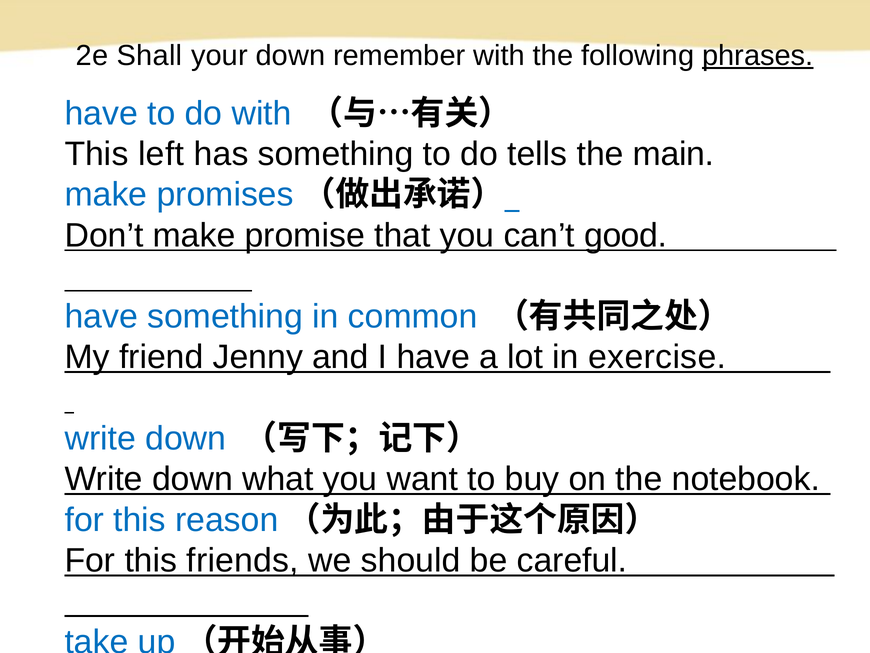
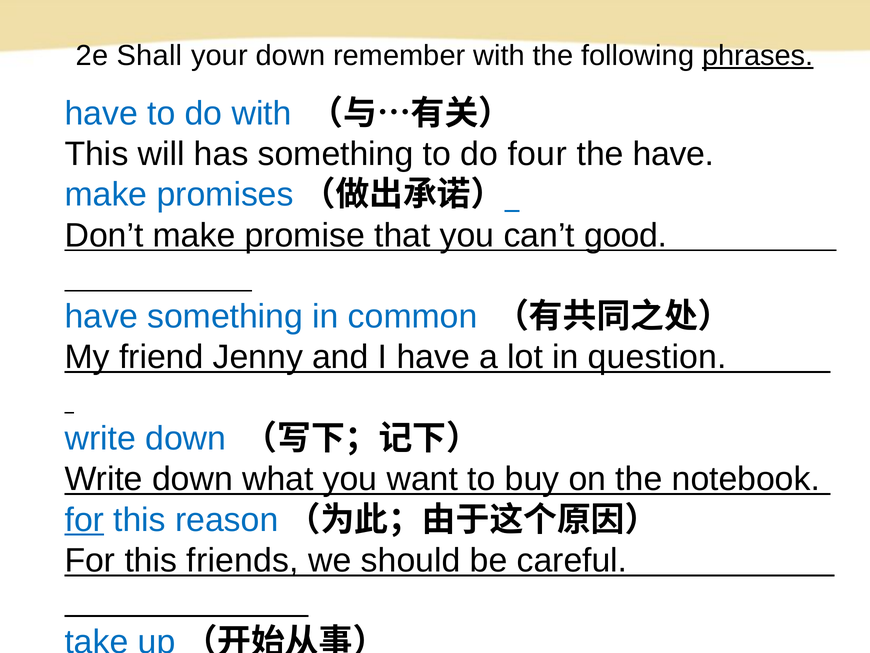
left: left -> will
tells: tells -> four
the main: main -> have
exercise: exercise -> question
for at (84, 520) underline: none -> present
